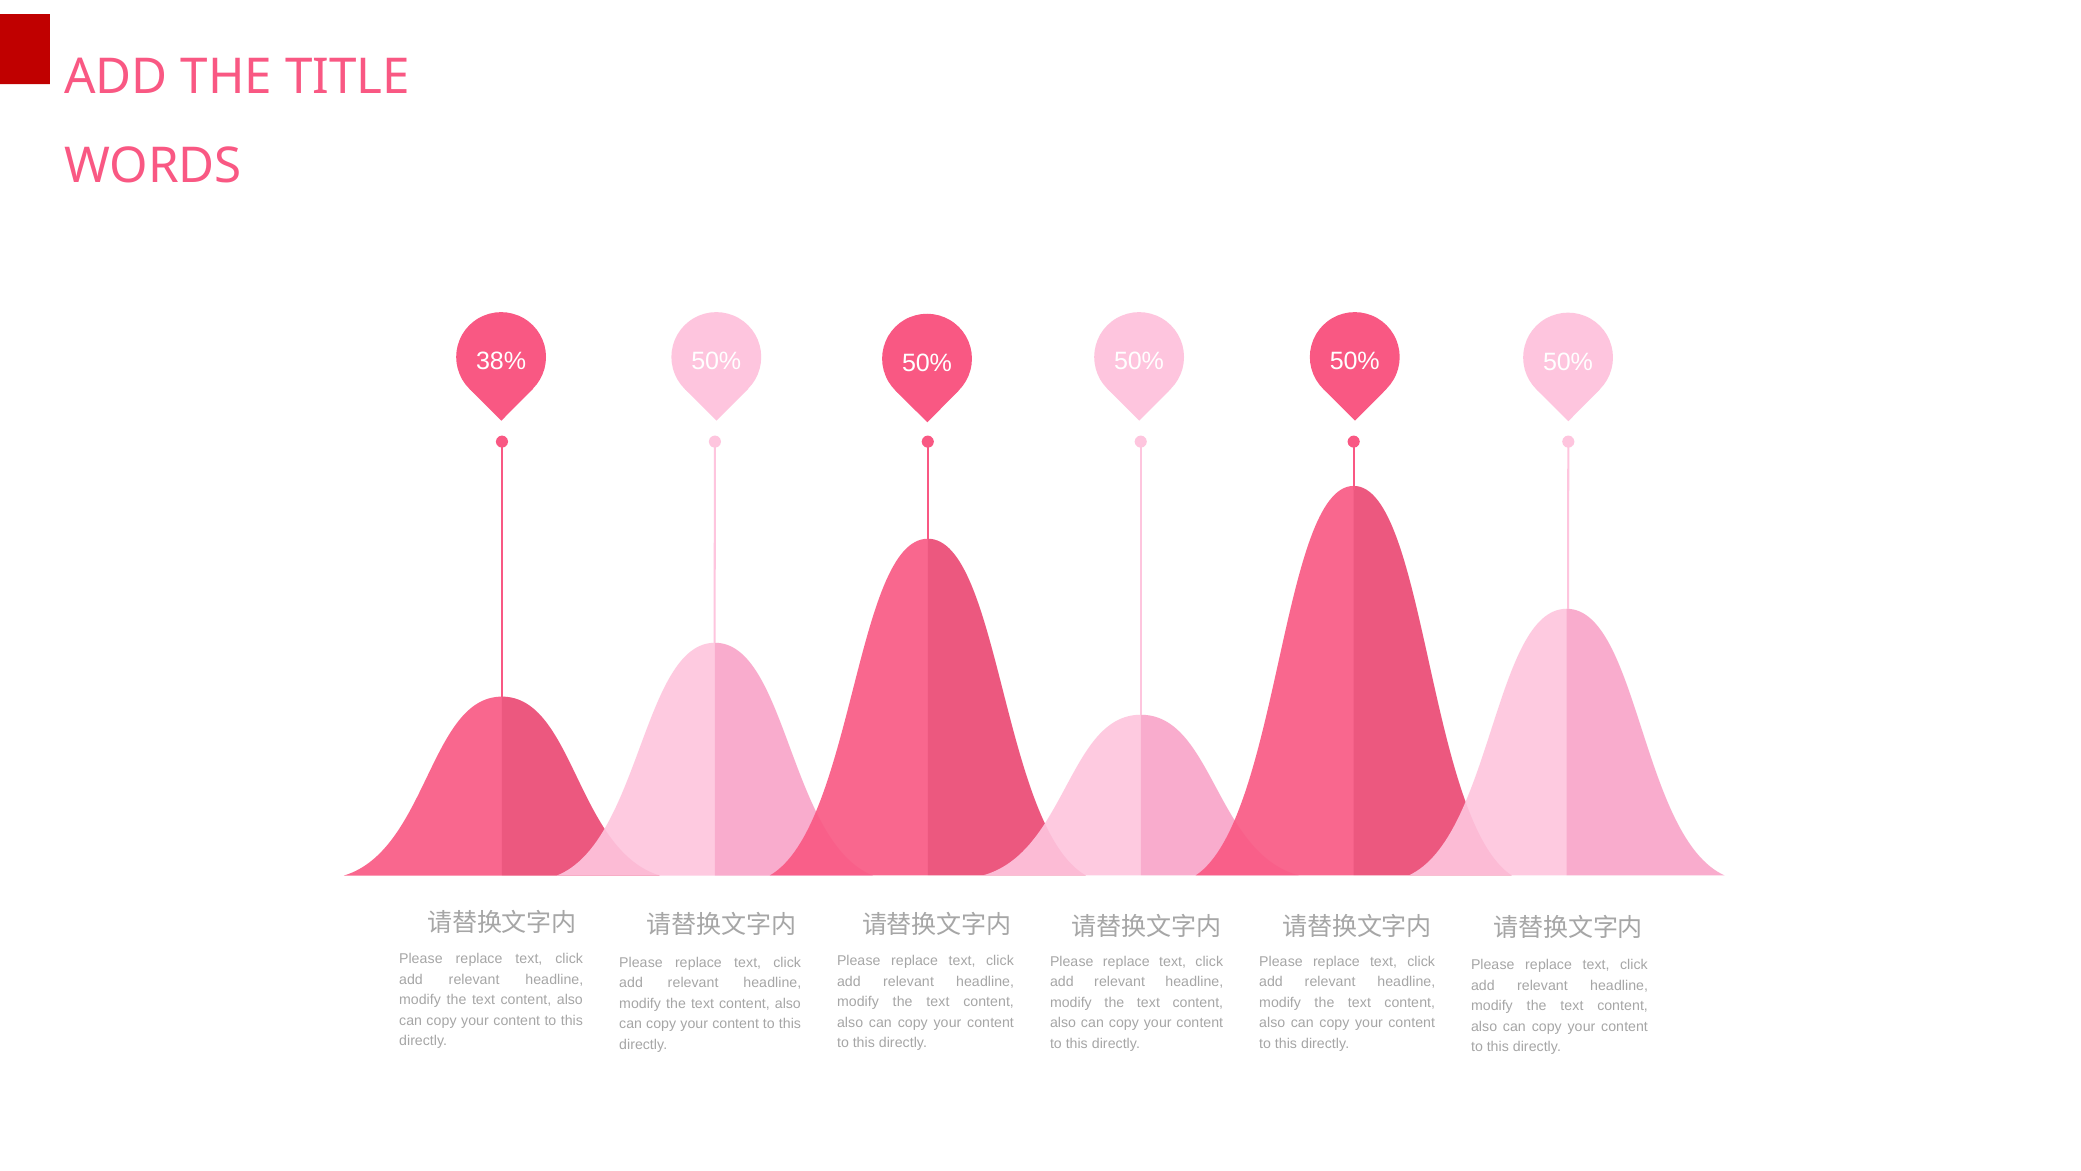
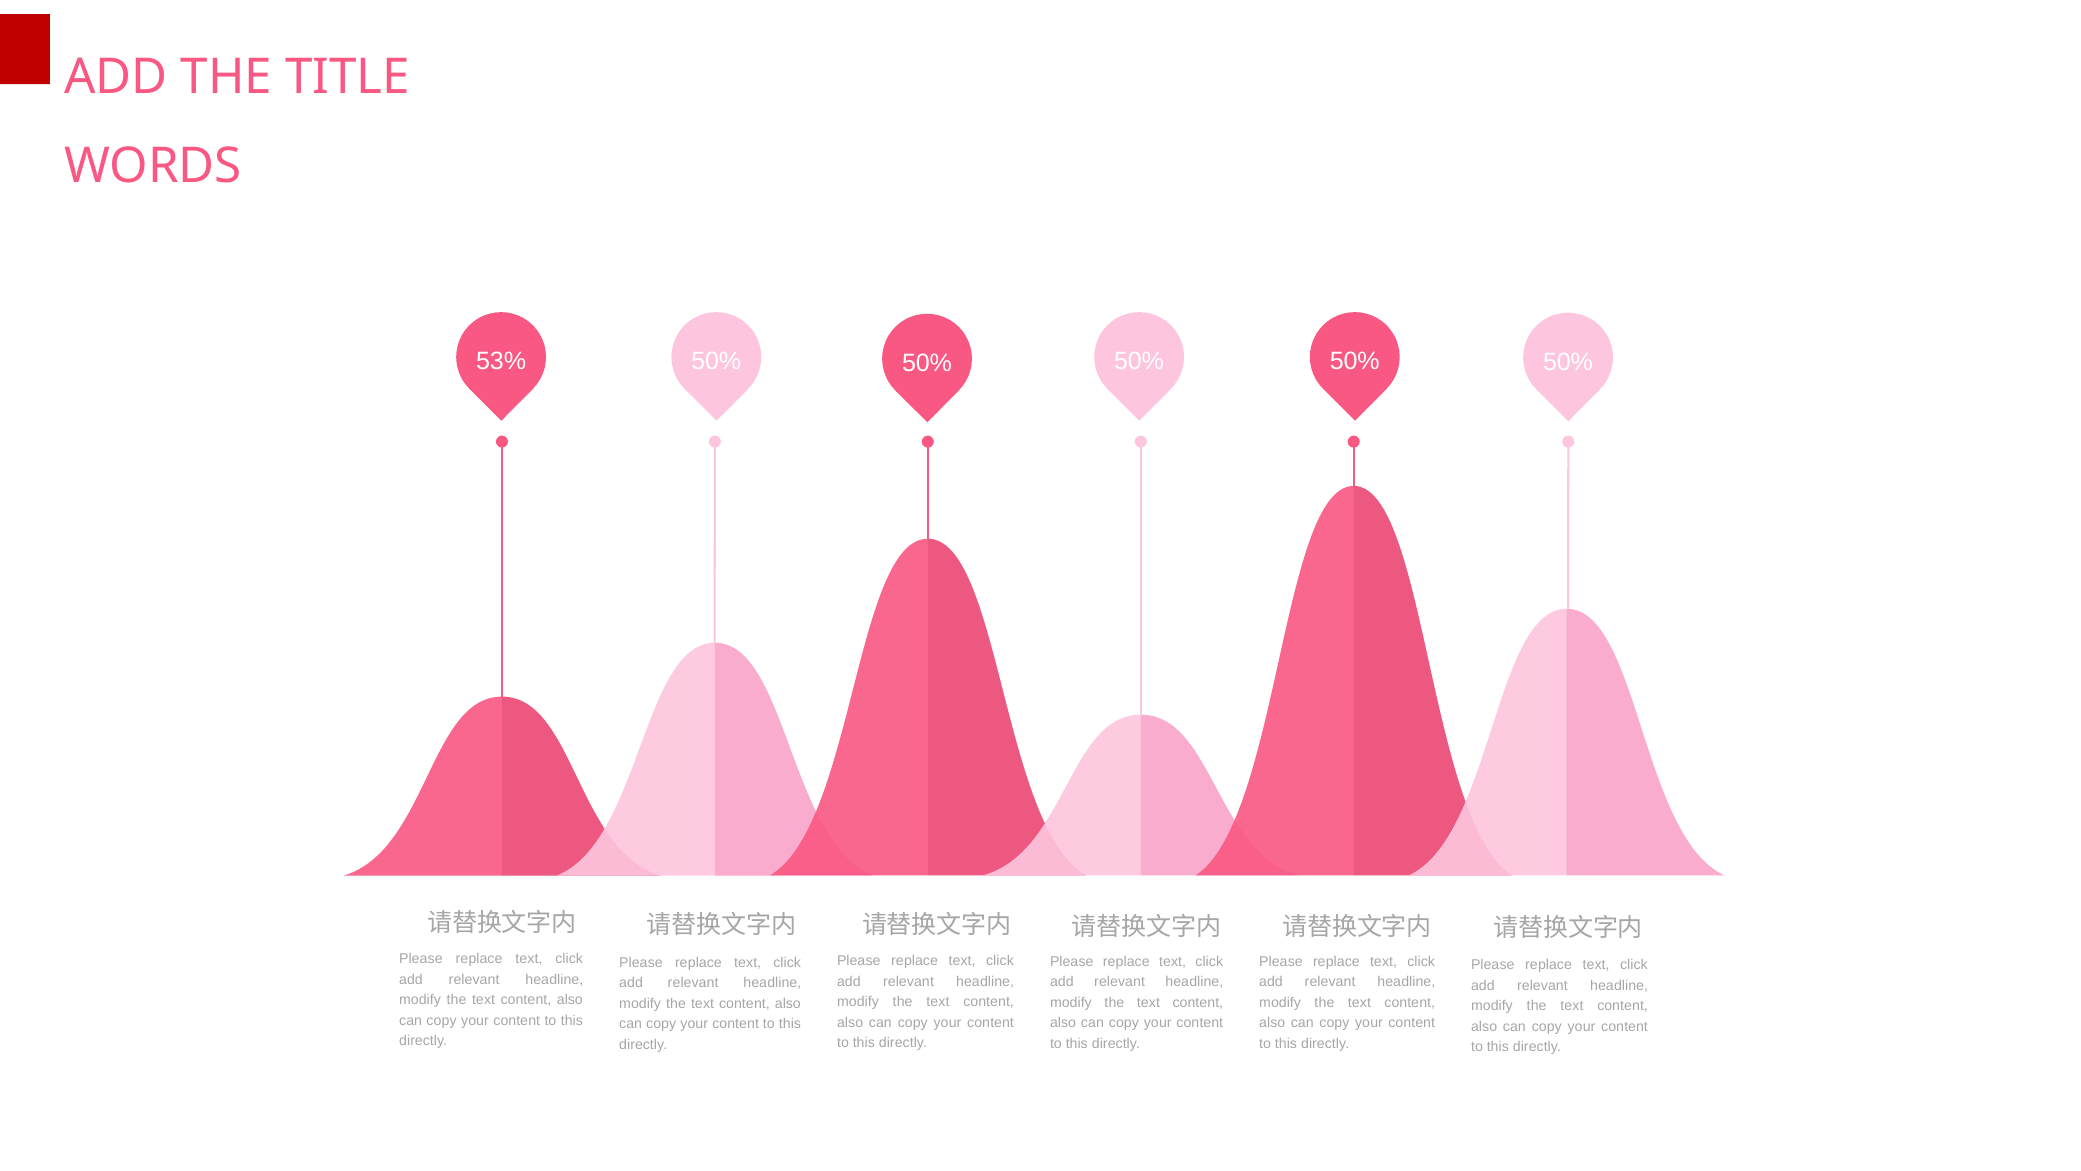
38%: 38% -> 53%
